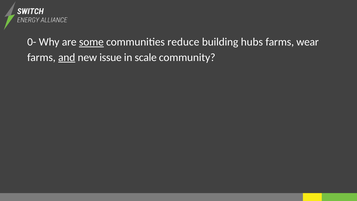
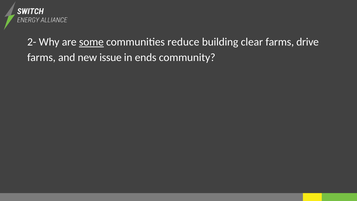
0-: 0- -> 2-
hubs: hubs -> clear
wear: wear -> drive
and underline: present -> none
scale: scale -> ends
